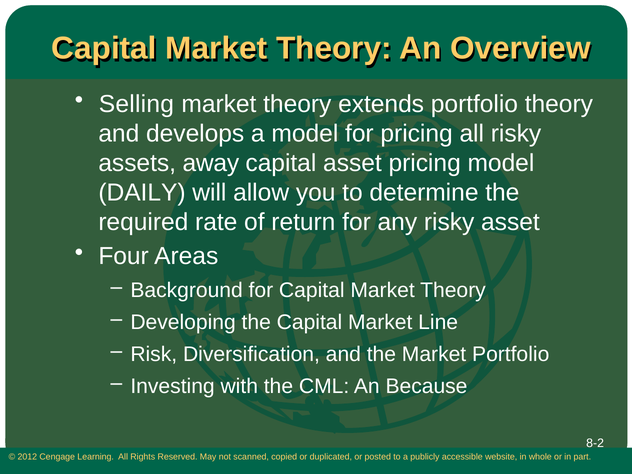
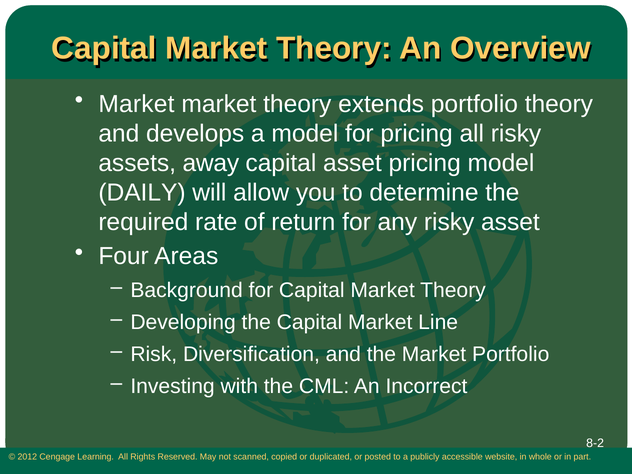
Selling at (136, 104): Selling -> Market
Because: Because -> Incorrect
